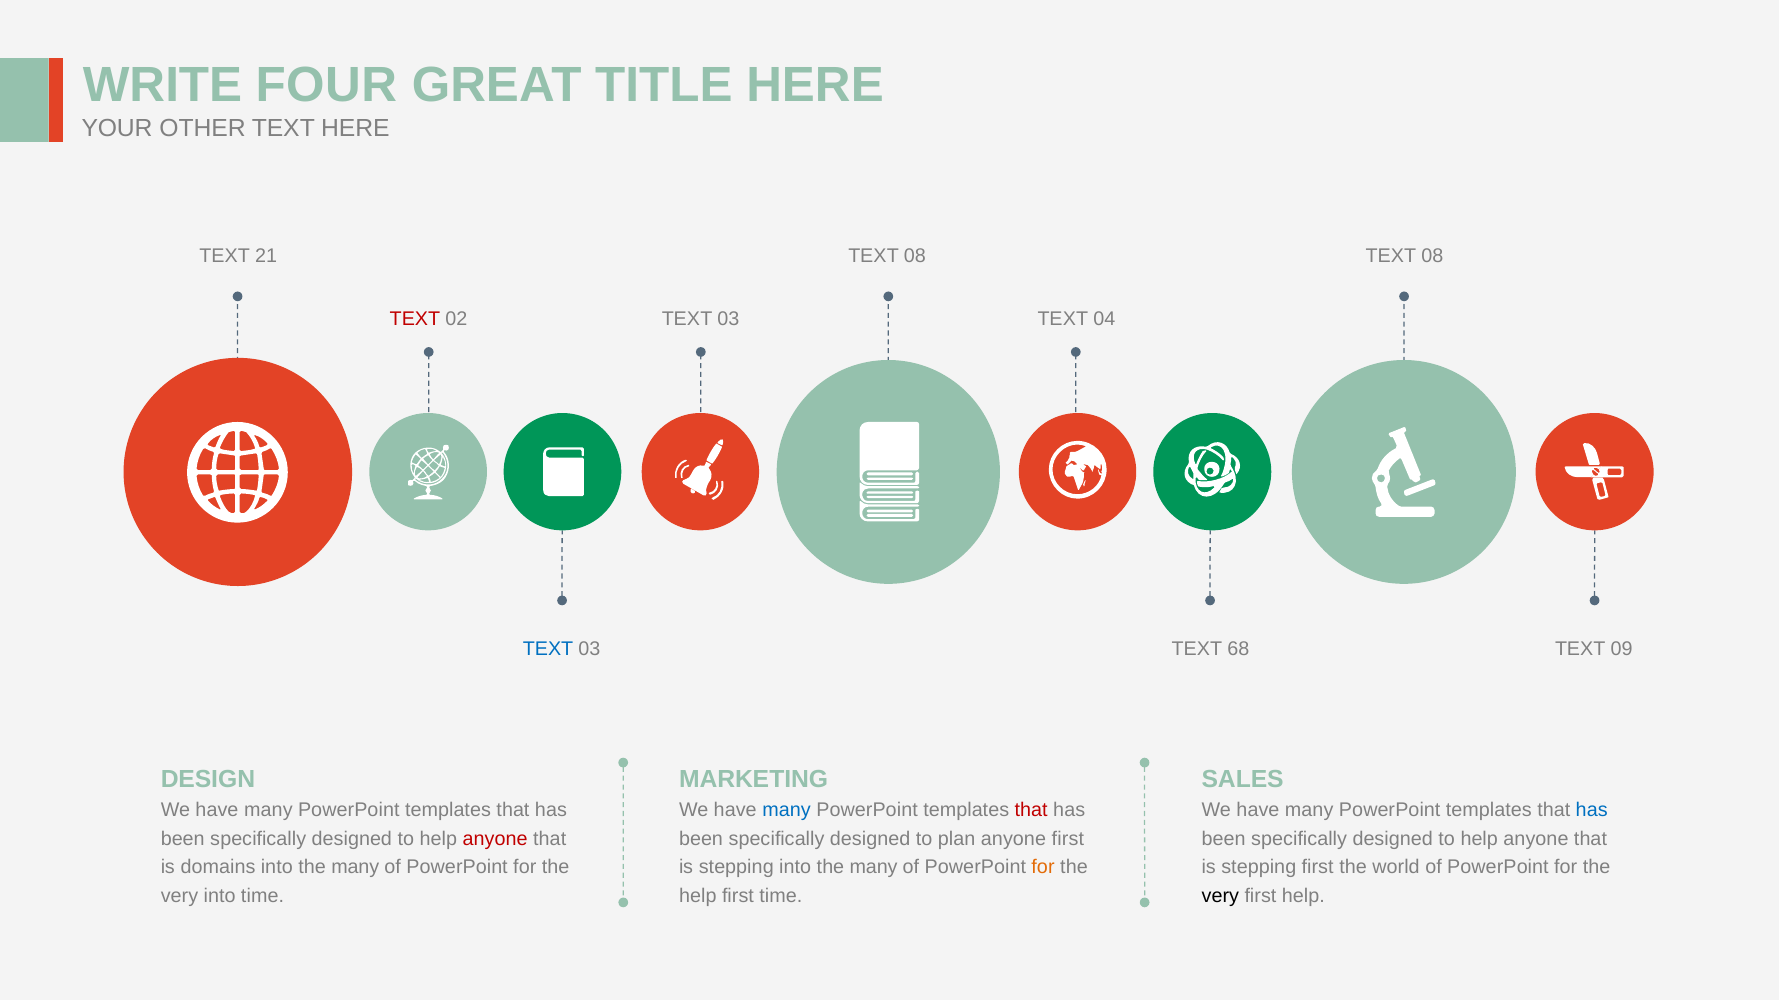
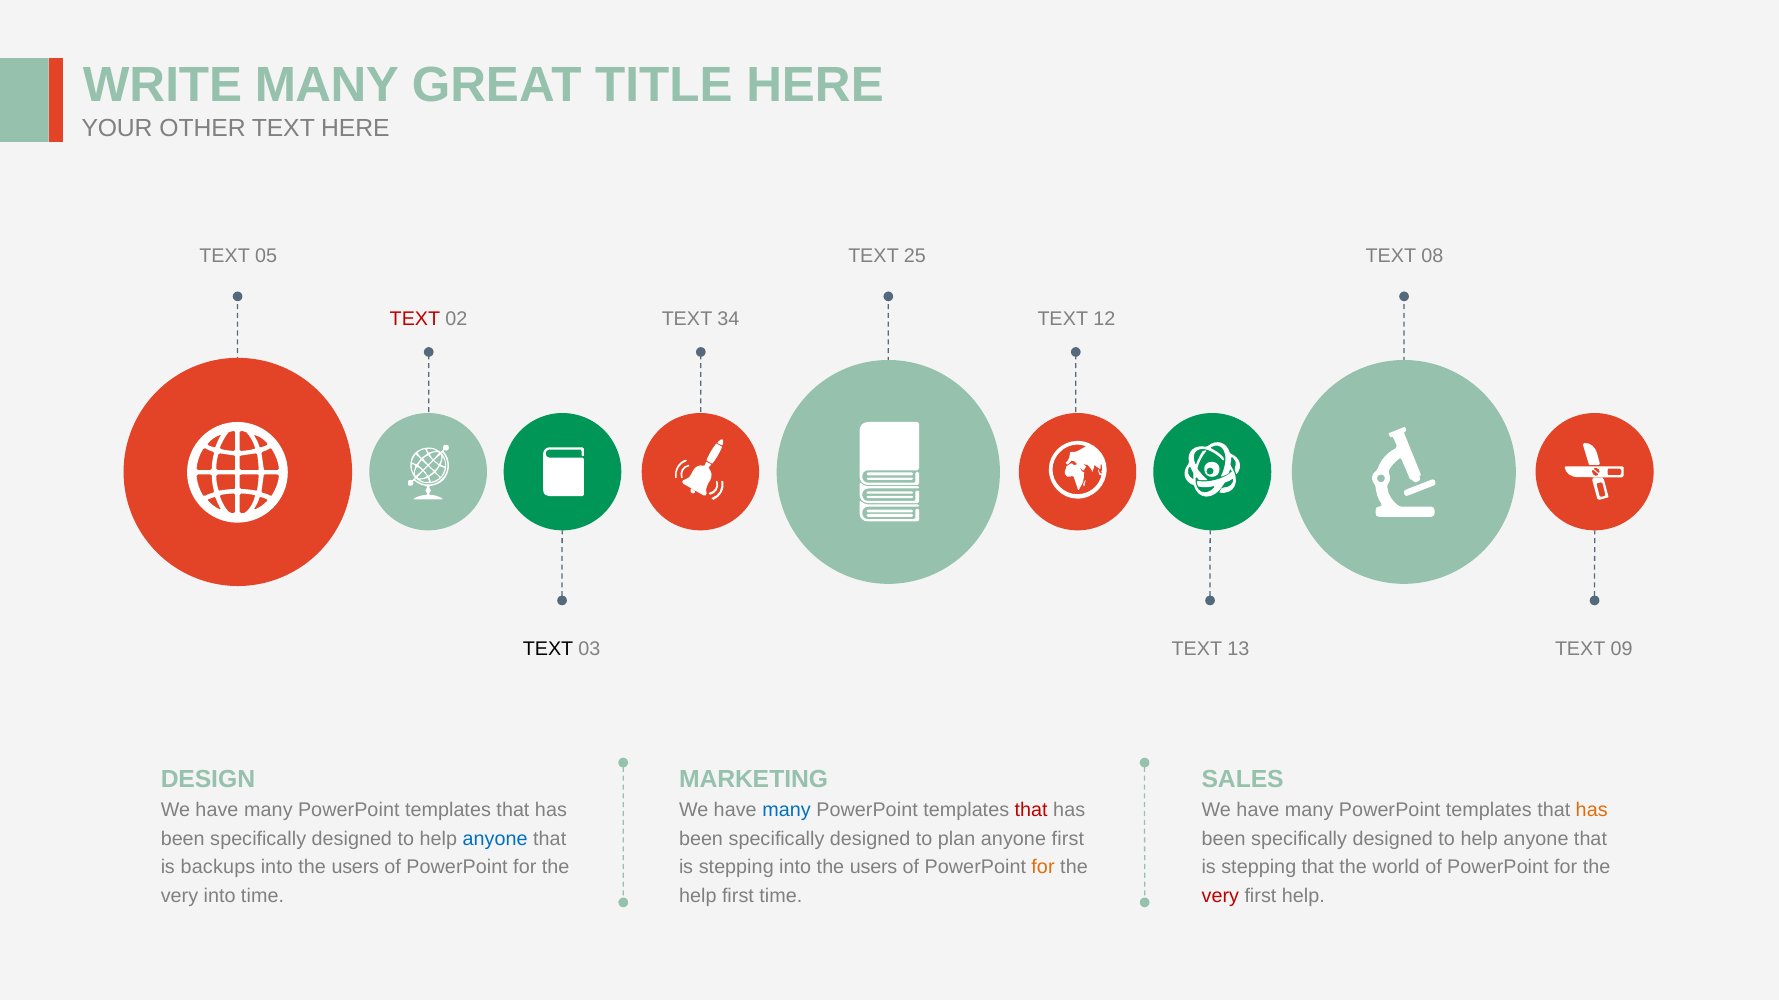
WRITE FOUR: FOUR -> MANY
21: 21 -> 05
08 at (915, 256): 08 -> 25
02 TEXT 03: 03 -> 34
04: 04 -> 12
TEXT at (548, 650) colour: blue -> black
68: 68 -> 13
has at (1592, 811) colour: blue -> orange
anyone at (495, 839) colour: red -> blue
domains: domains -> backups
many at (355, 868): many -> users
stepping into the many: many -> users
stepping first: first -> that
very at (1220, 896) colour: black -> red
